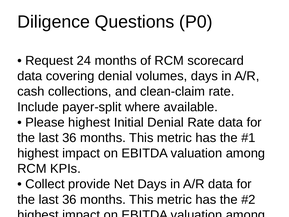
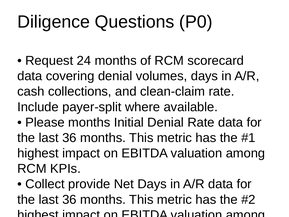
Please highest: highest -> months
